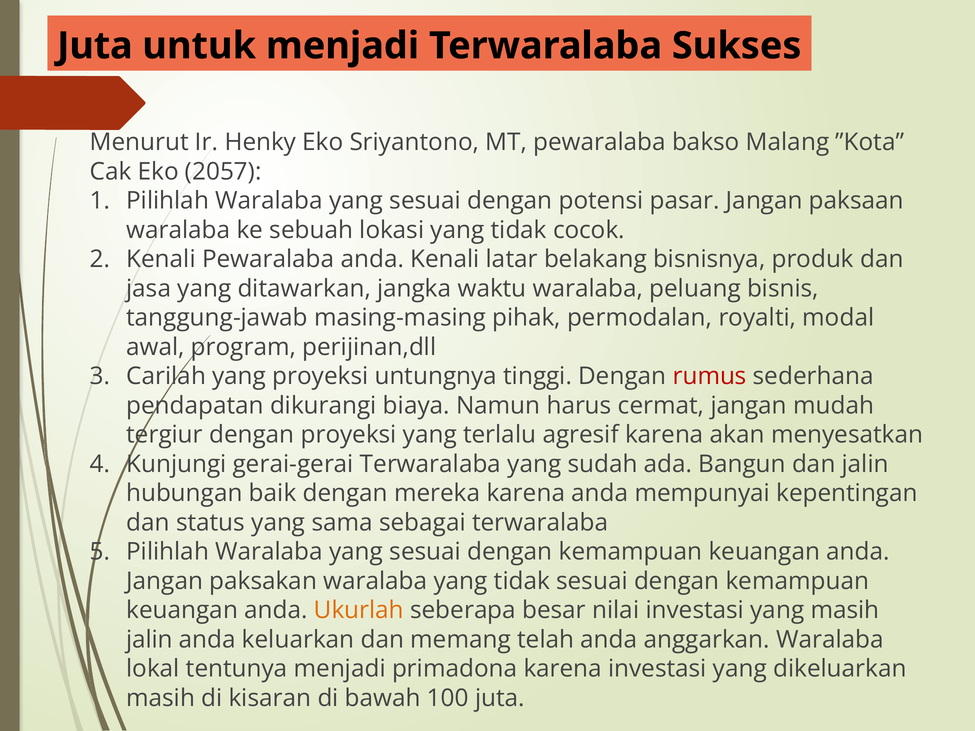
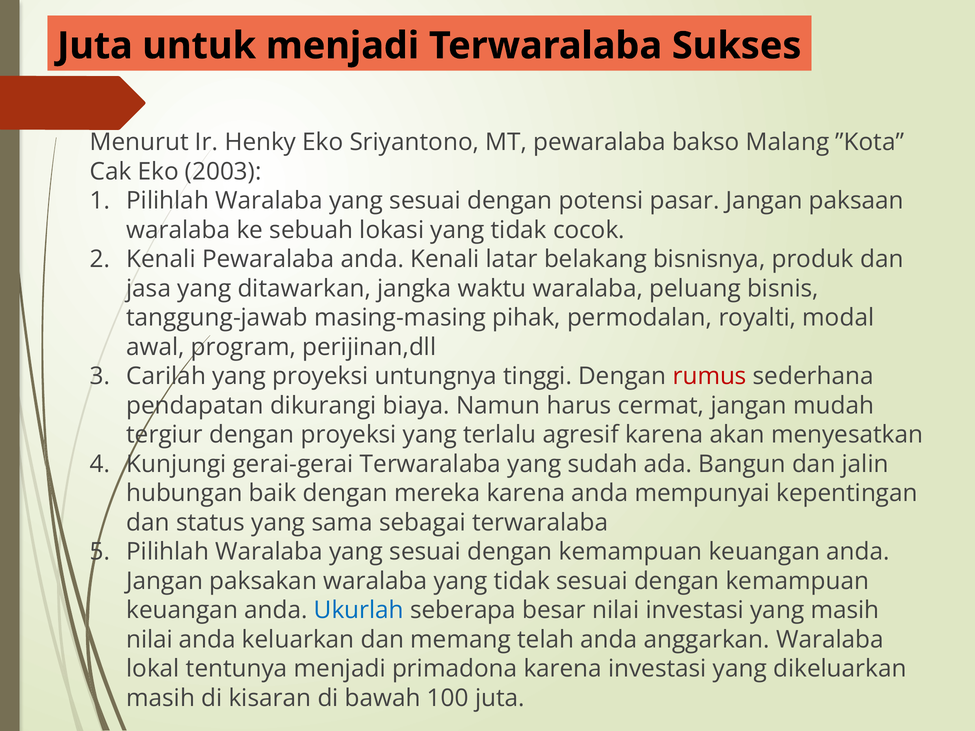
2057: 2057 -> 2003
Ukurlah colour: orange -> blue
jalin at (150, 640): jalin -> nilai
